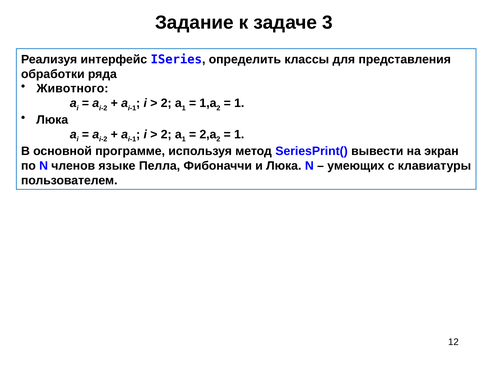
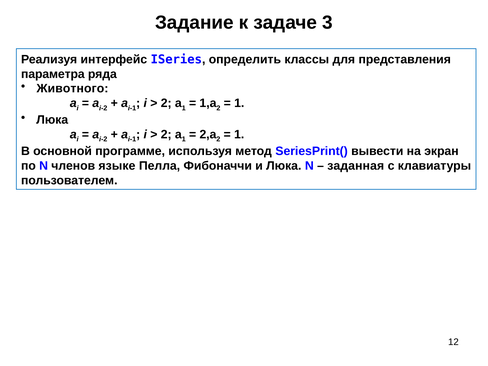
обработки: обработки -> параметра
умеющих: умеющих -> заданная
